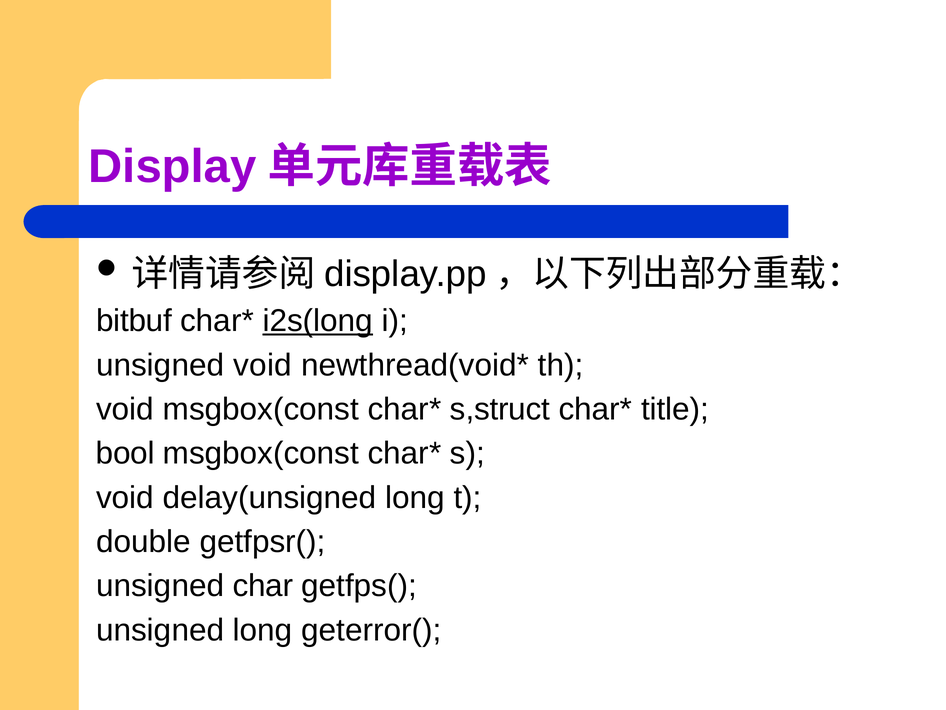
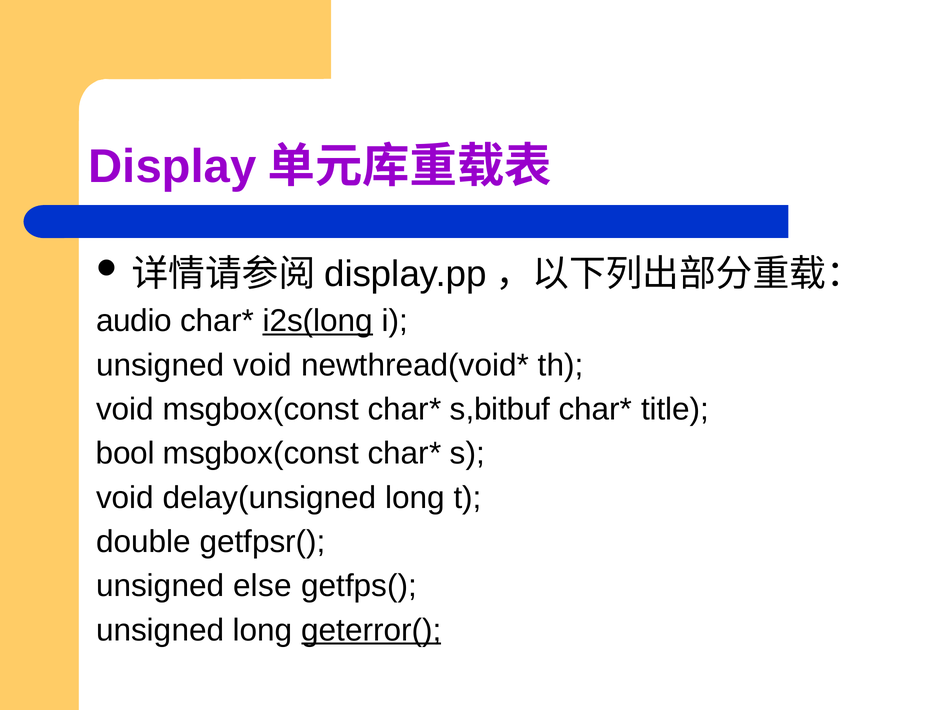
bitbuf: bitbuf -> audio
s,struct: s,struct -> s,bitbuf
char: char -> else
geterror( underline: none -> present
